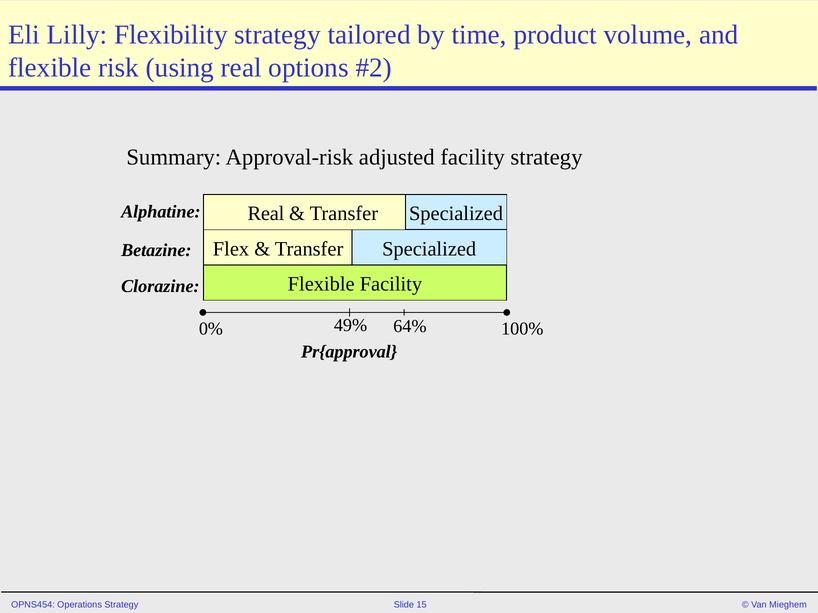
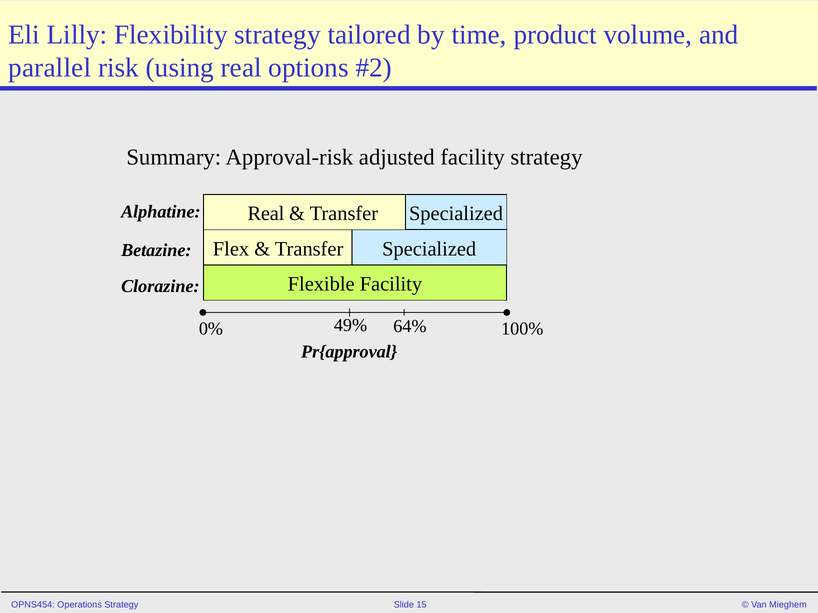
flexible at (50, 68): flexible -> parallel
